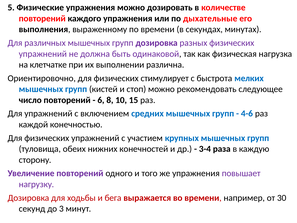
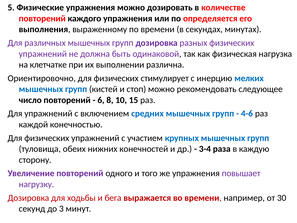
дыхательные: дыхательные -> определяется
быстрота: быстрота -> инерцию
